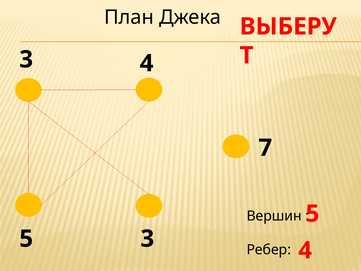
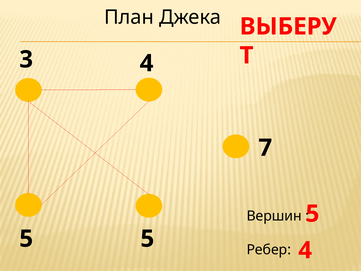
5 3: 3 -> 5
